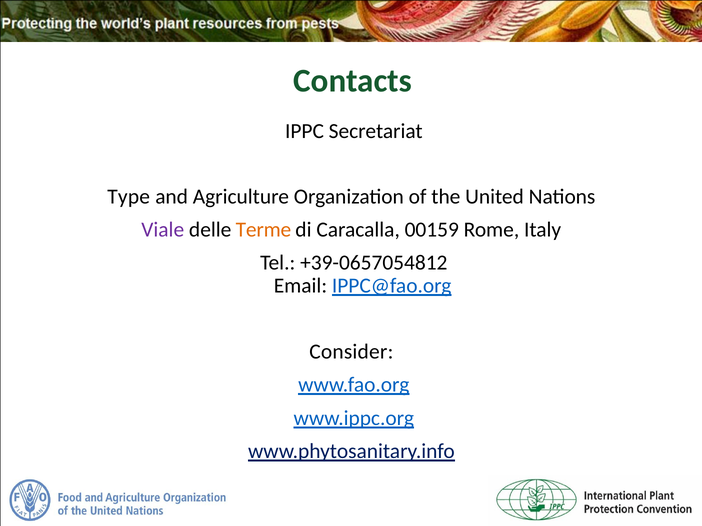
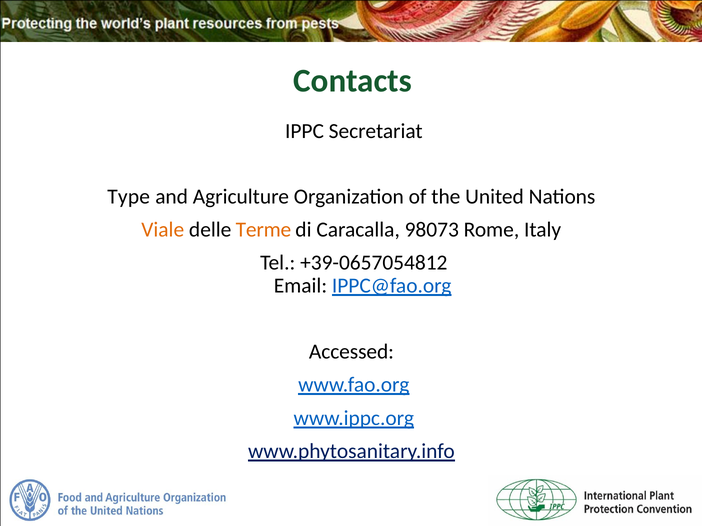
Viale colour: purple -> orange
00159: 00159 -> 98073
Consider: Consider -> Accessed
